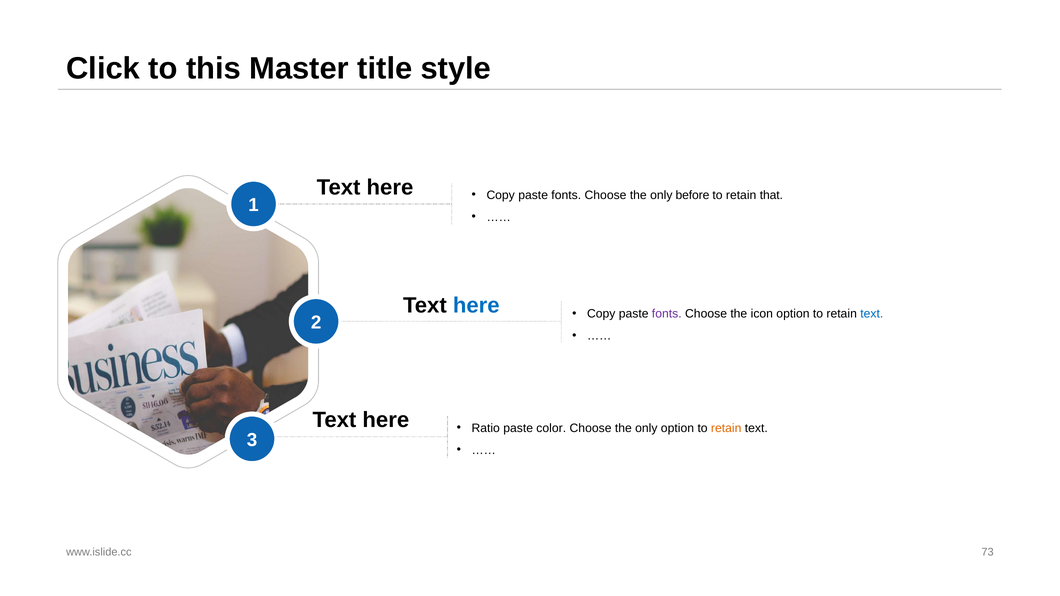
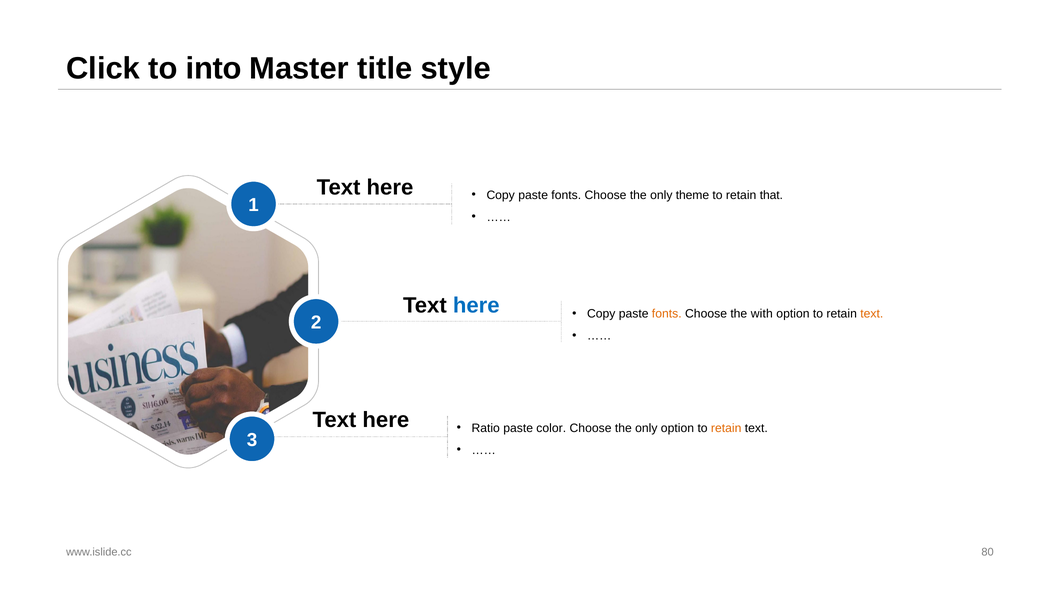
this: this -> into
before: before -> theme
fonts at (667, 314) colour: purple -> orange
icon: icon -> with
text at (872, 314) colour: blue -> orange
73: 73 -> 80
